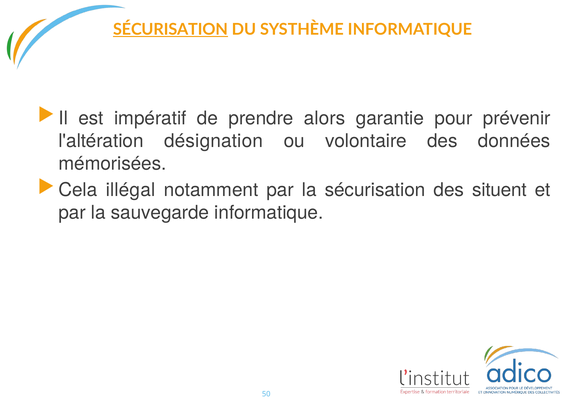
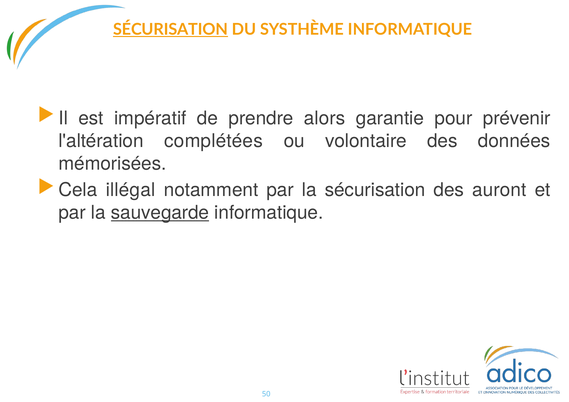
désignation: désignation -> complétées
situent: situent -> auront
sauvegarde underline: none -> present
